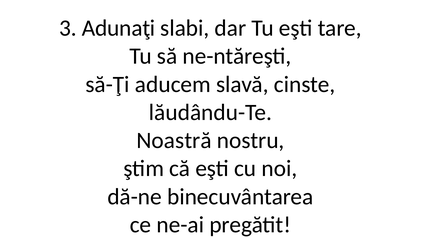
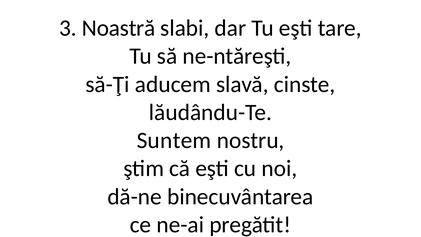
Adunaţi: Adunaţi -> Noastră
Noastră: Noastră -> Suntem
